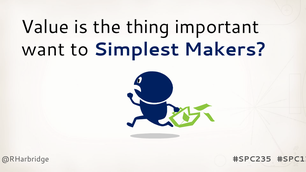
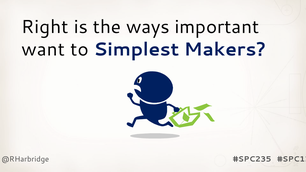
Value: Value -> Right
thing: thing -> ways
